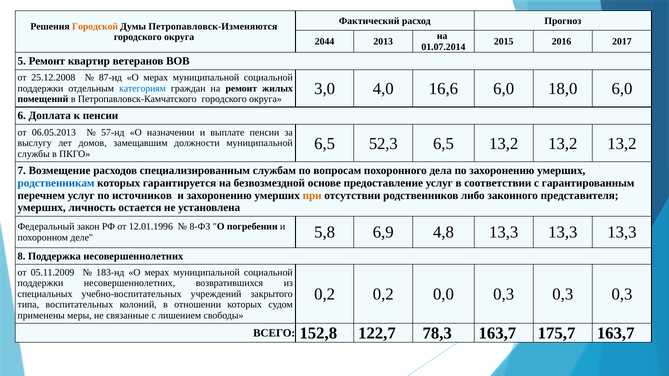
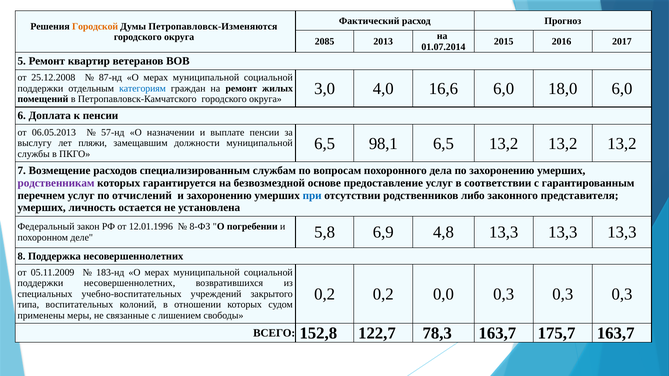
2044: 2044 -> 2085
52,3: 52,3 -> 98,1
домов: домов -> пляжи
родственникам colour: blue -> purple
источников: источников -> отчислений
при colour: orange -> blue
